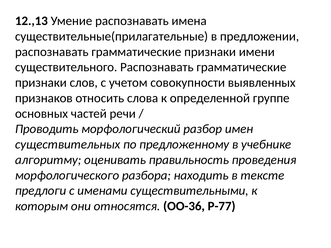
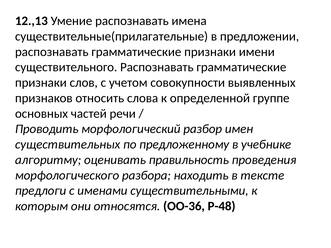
Р-77: Р-77 -> Р-48
